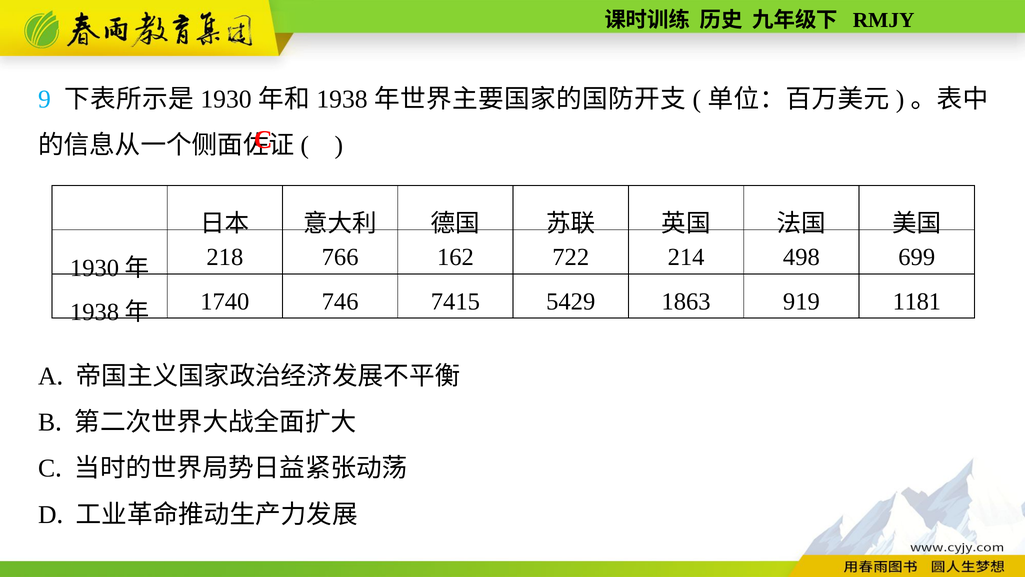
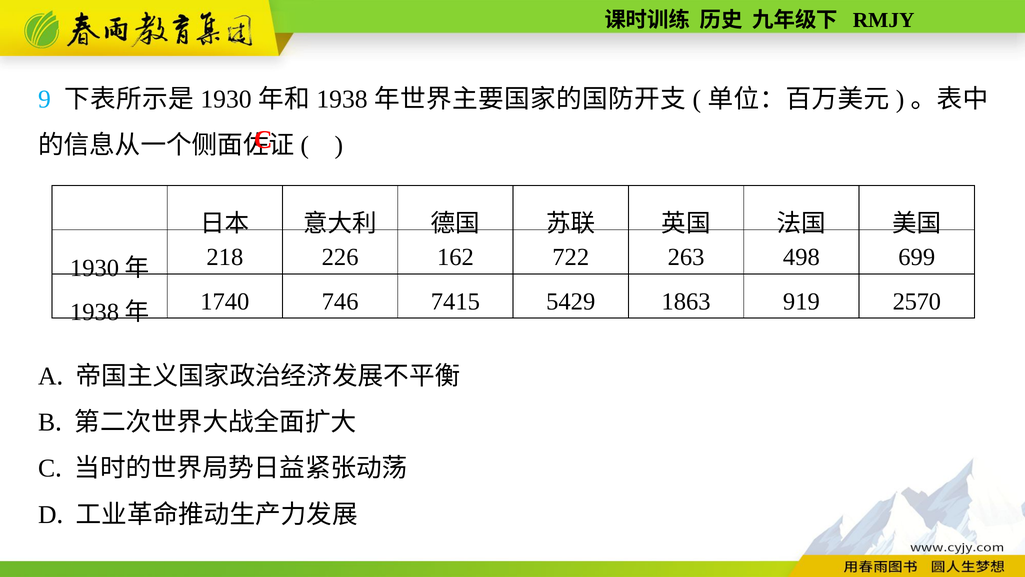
766: 766 -> 226
214: 214 -> 263
1181: 1181 -> 2570
